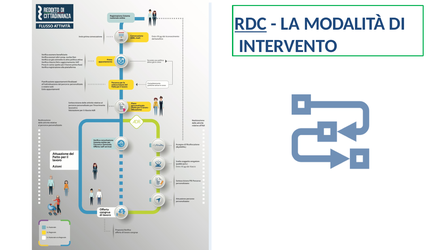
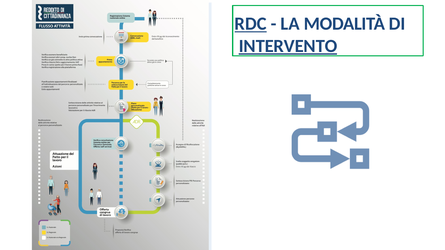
INTERVENTO underline: none -> present
